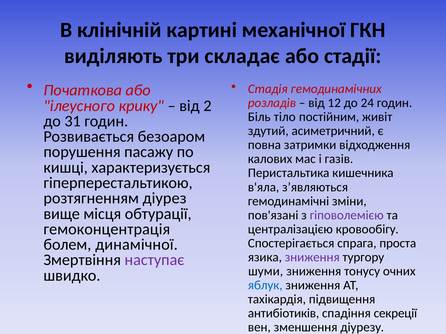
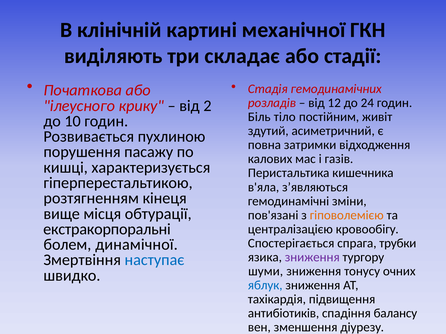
31: 31 -> 10
безоаром: безоаром -> пухлиною
діурез: діурез -> кінеця
гіповолемією colour: purple -> orange
гемоконцентрація: гемоконцентрація -> екстракорпоральні
проста: проста -> трубки
наступає colour: purple -> blue
секреції: секреції -> балансу
